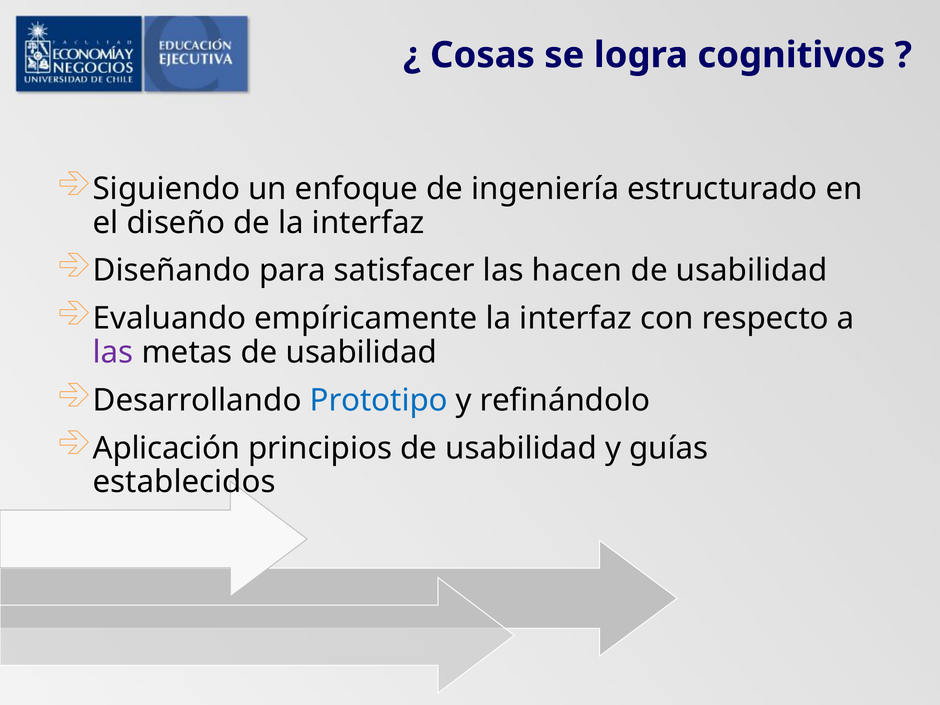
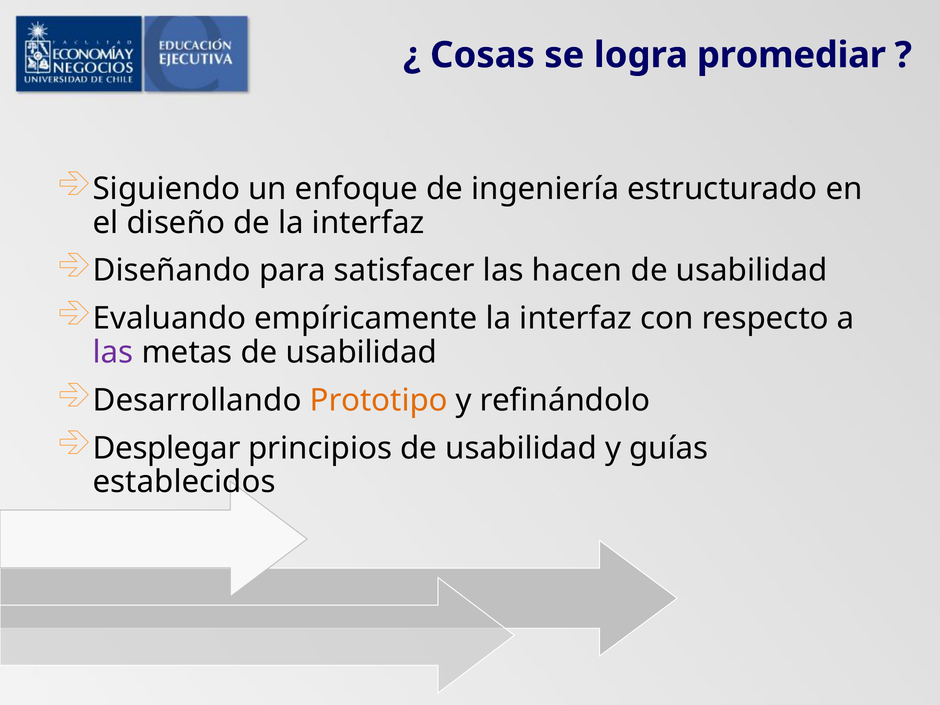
cognitivos: cognitivos -> promediar
Prototipo colour: blue -> orange
Aplicación: Aplicación -> Desplegar
